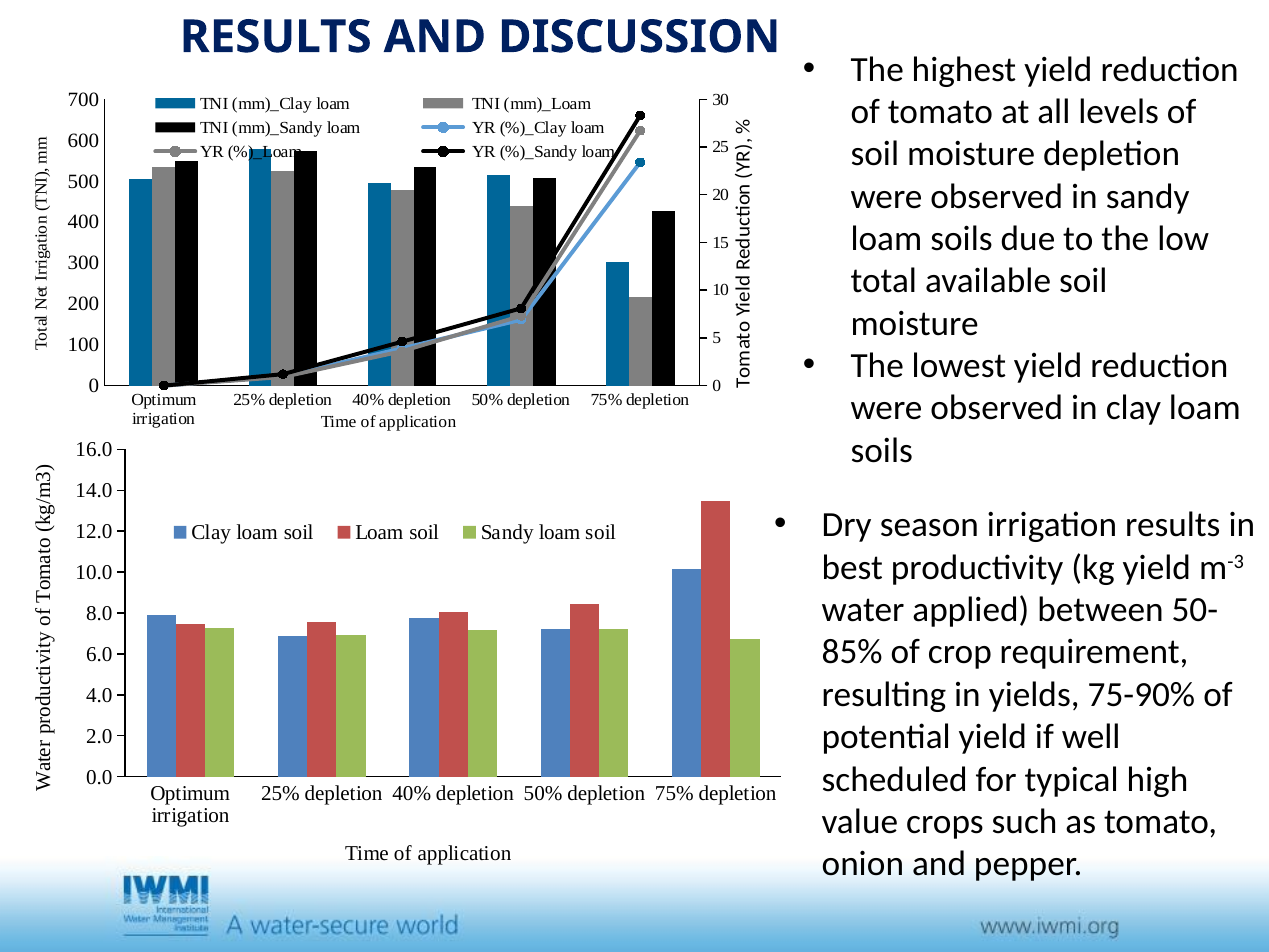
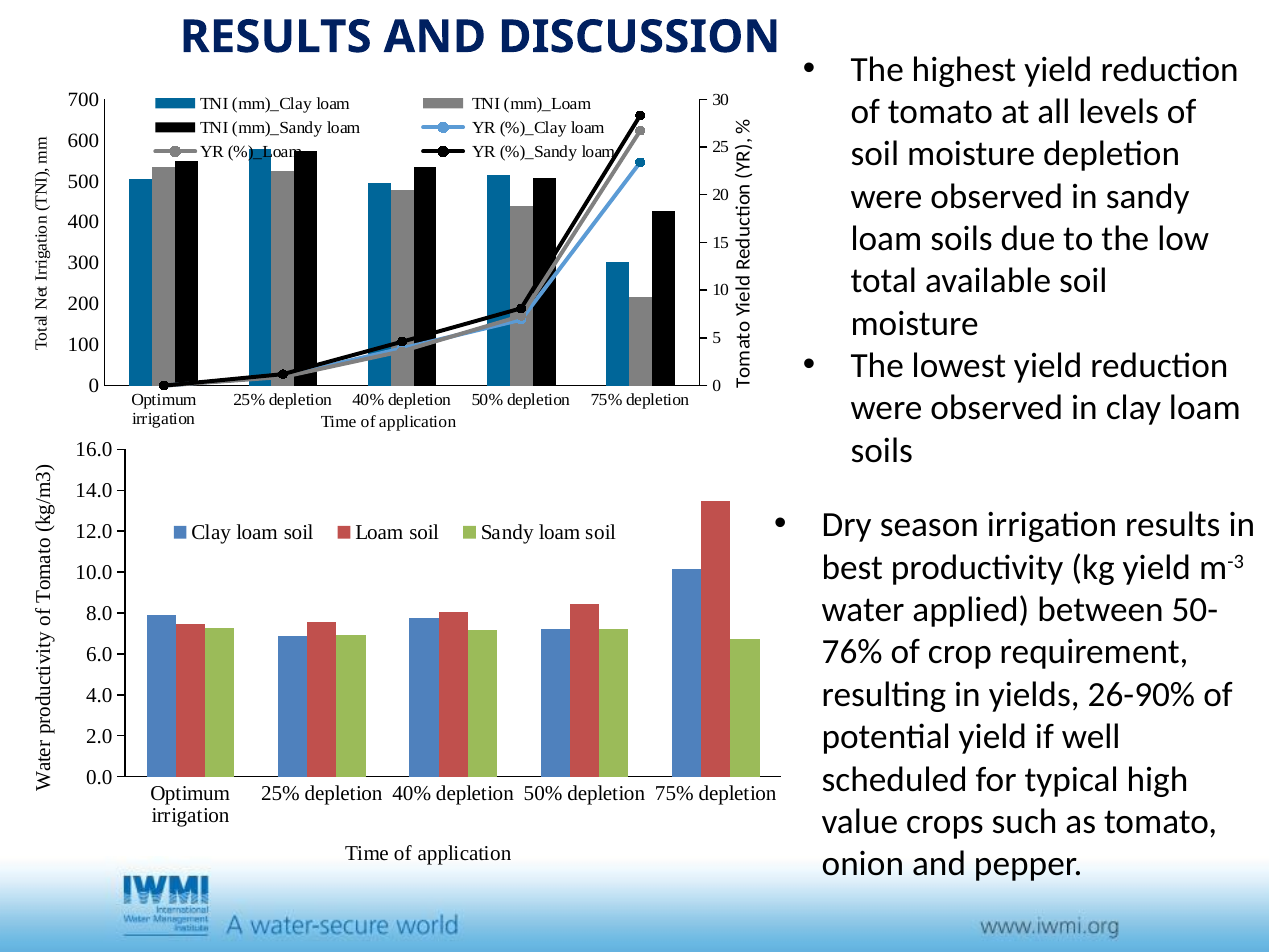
85%: 85% -> 76%
75-90%: 75-90% -> 26-90%
